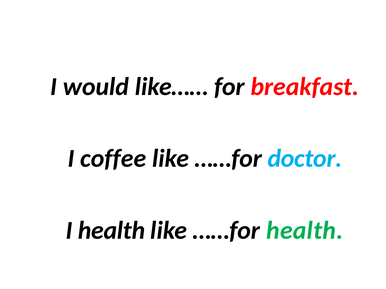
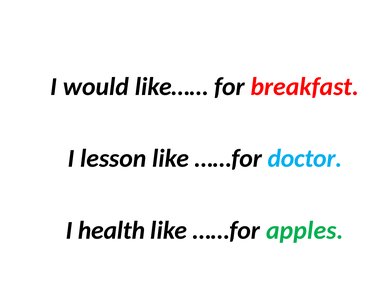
coffee: coffee -> lesson
……for health: health -> apples
